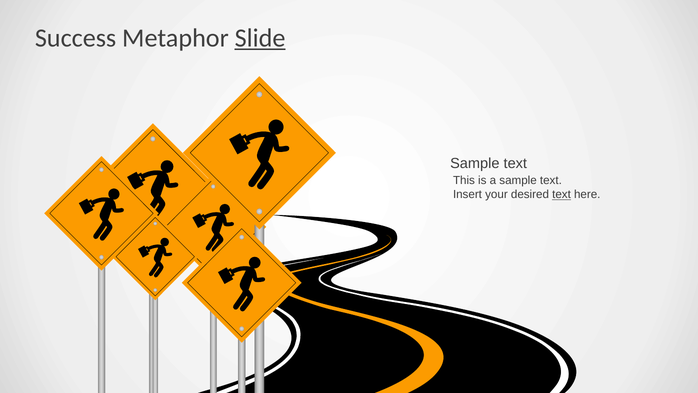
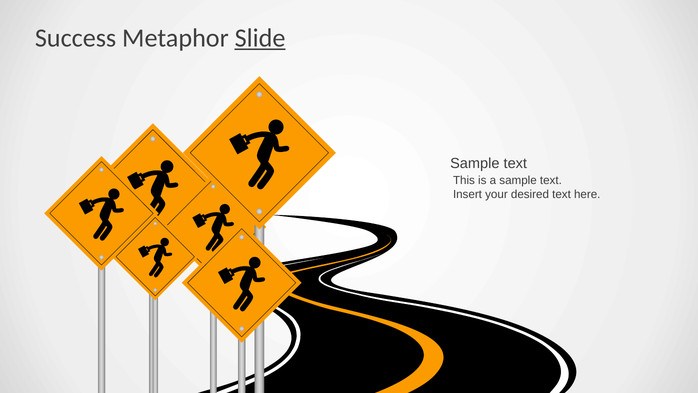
text at (562, 194) underline: present -> none
